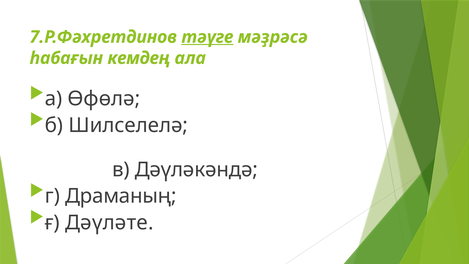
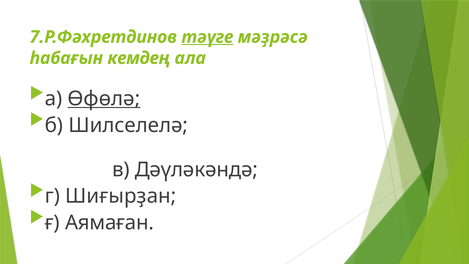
Өфөлә underline: none -> present
Драманың: Драманың -> Шиғырҙан
Дәүләте: Дәүләте -> Аямаған
